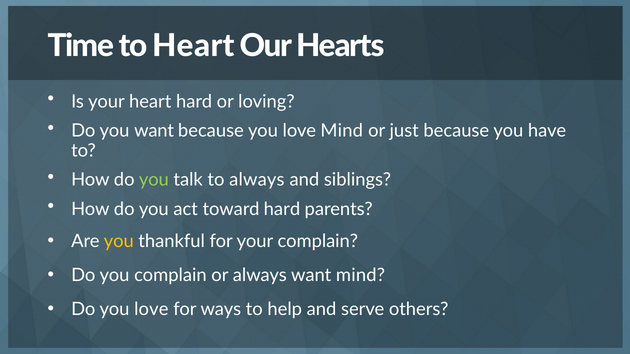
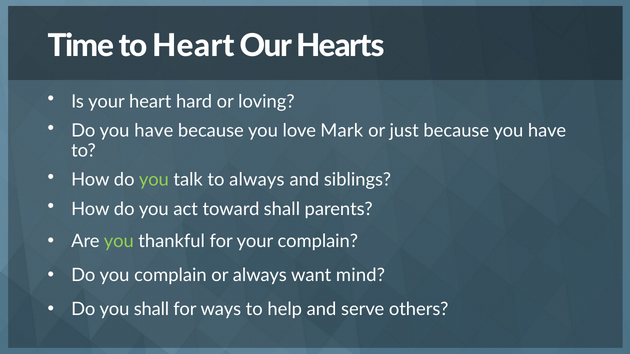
Do you want: want -> have
love Mind: Mind -> Mark
toward hard: hard -> shall
you at (119, 241) colour: yellow -> light green
Do you love: love -> shall
